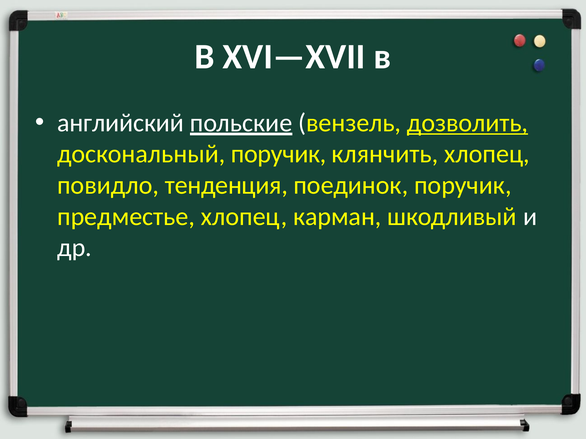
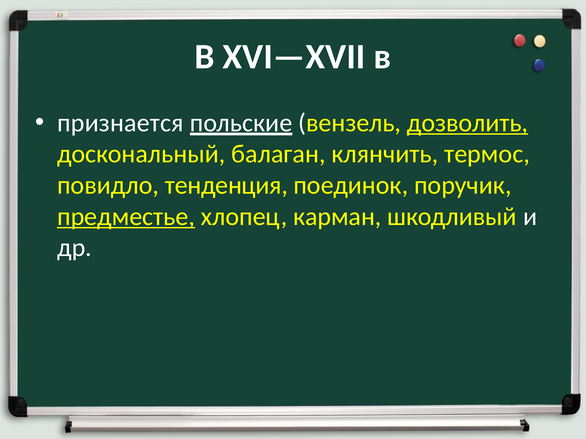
английский: английский -> признается
доскональный поручик: поручик -> балаган
клянчить хлопец: хлопец -> термос
предместье underline: none -> present
